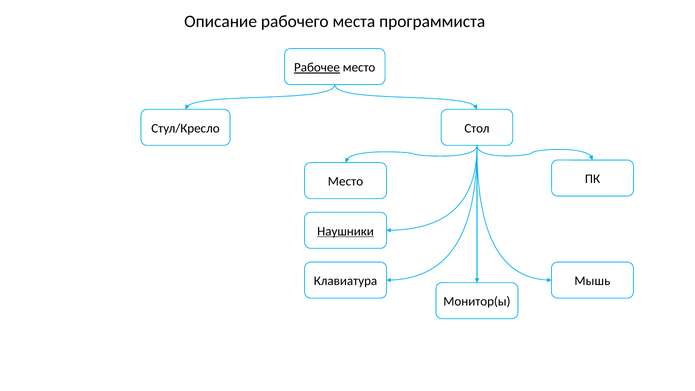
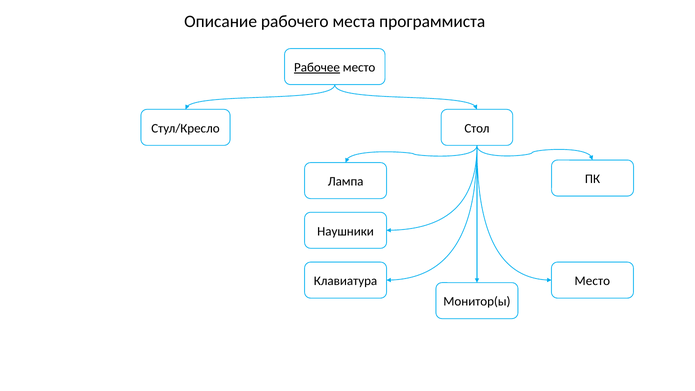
Место at (346, 181): Место -> Лампа
Наушники underline: present -> none
Мышь at (592, 281): Мышь -> Место
